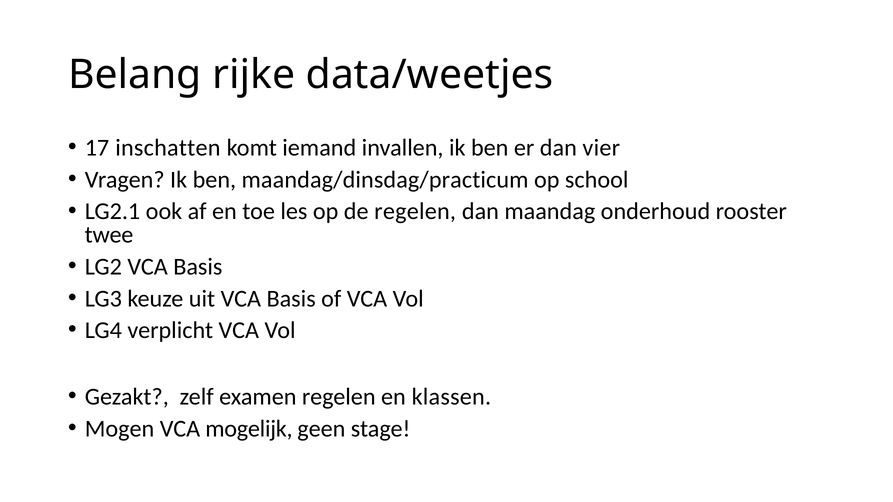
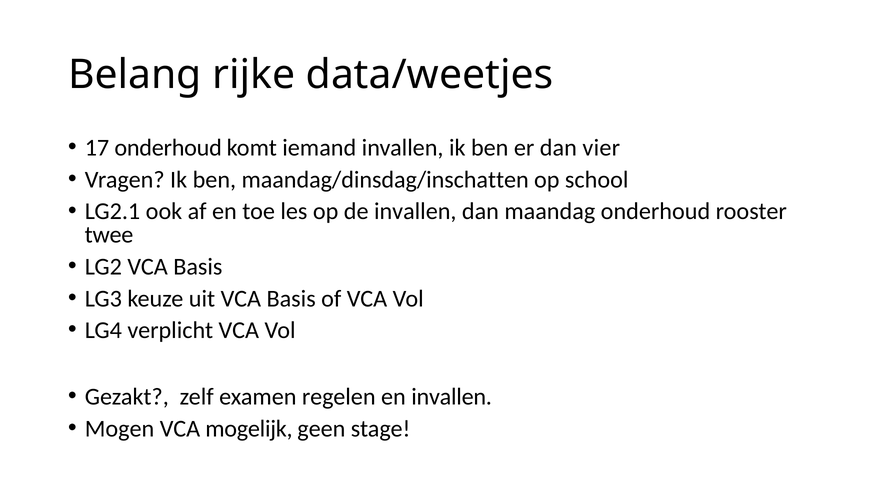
17 inschatten: inschatten -> onderhoud
maandag/dinsdag/practicum: maandag/dinsdag/practicum -> maandag/dinsdag/inschatten
de regelen: regelen -> invallen
en klassen: klassen -> invallen
